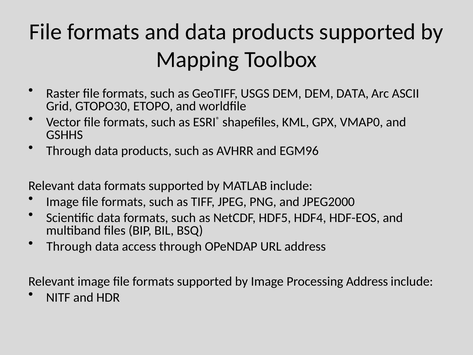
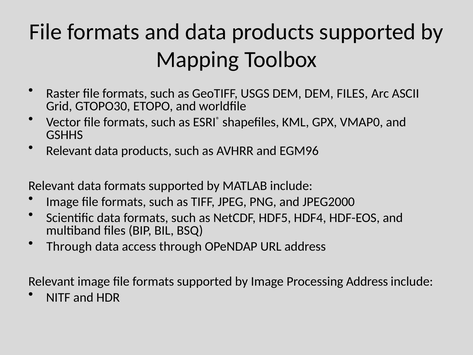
DEM DATA: DATA -> FILES
Through at (69, 151): Through -> Relevant
